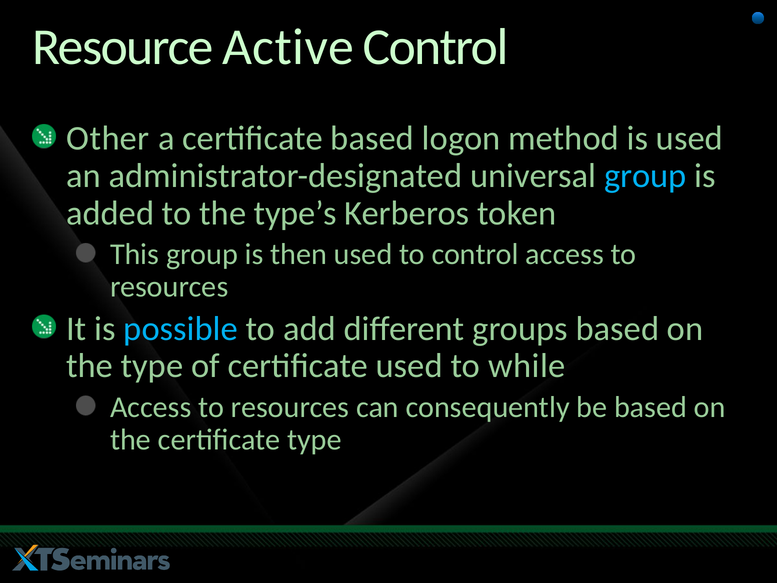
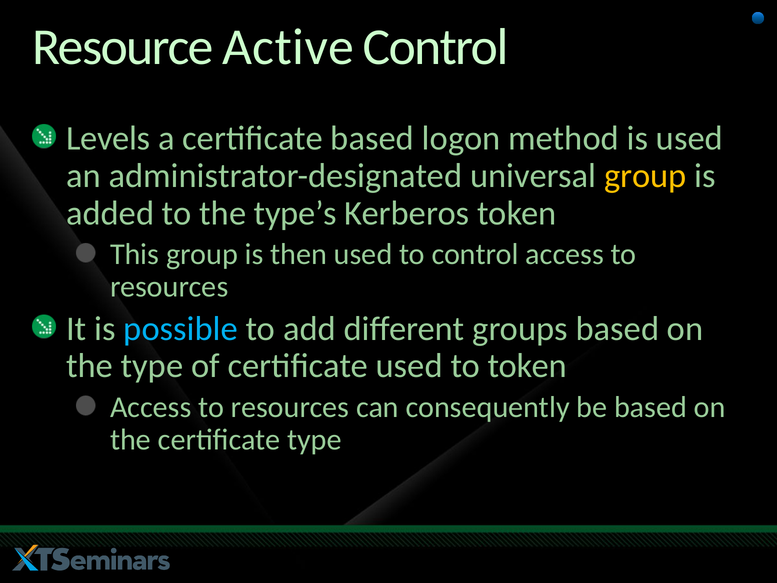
Other: Other -> Levels
group at (645, 176) colour: light blue -> yellow
to while: while -> token
